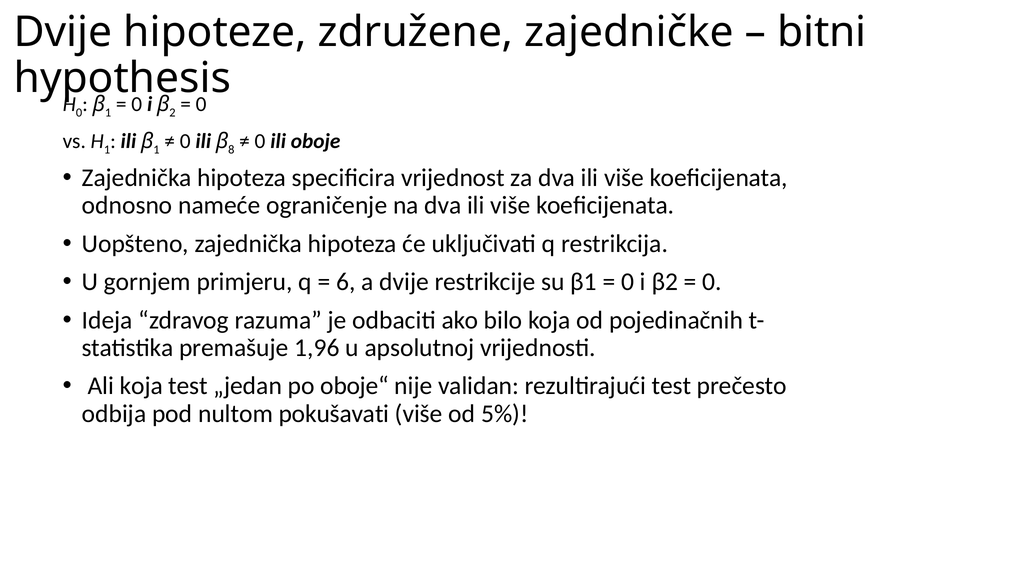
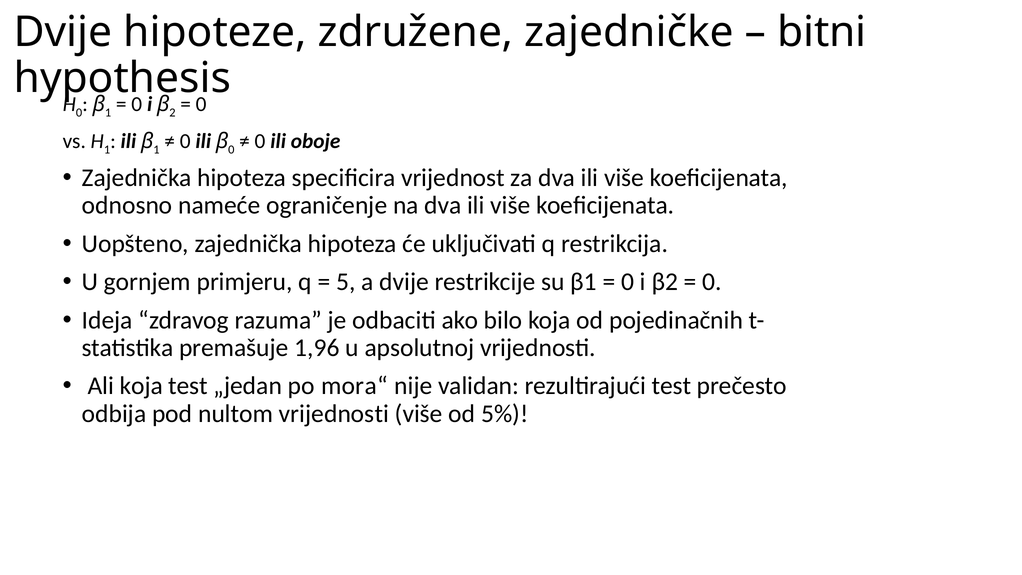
8 at (231, 150): 8 -> 0
6: 6 -> 5
oboje“: oboje“ -> mora“
nultom pokušavati: pokušavati -> vrijednosti
